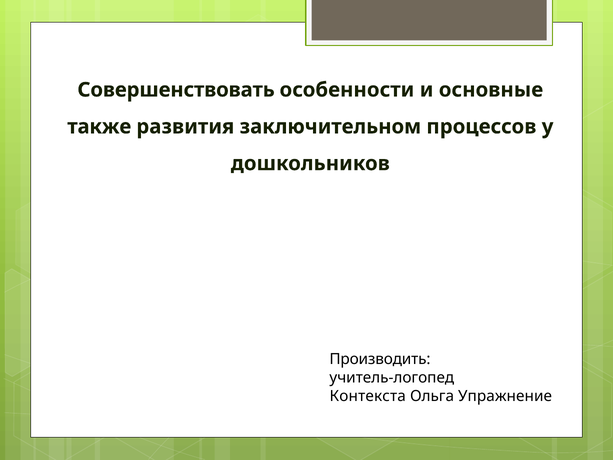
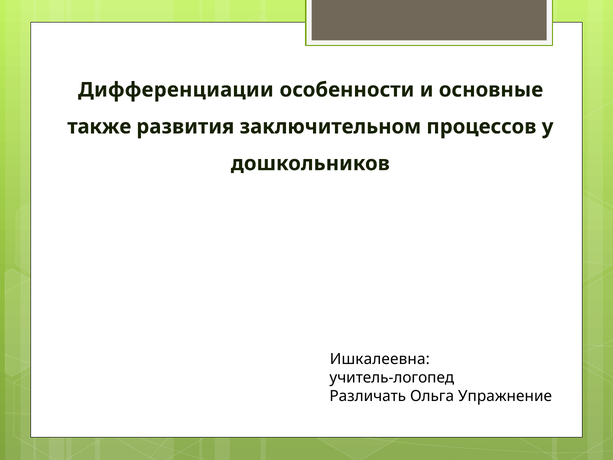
Совершенствовать: Совершенствовать -> Дифференциации
Производить: Производить -> Ишкалеевна
Контекста: Контекста -> Различать
